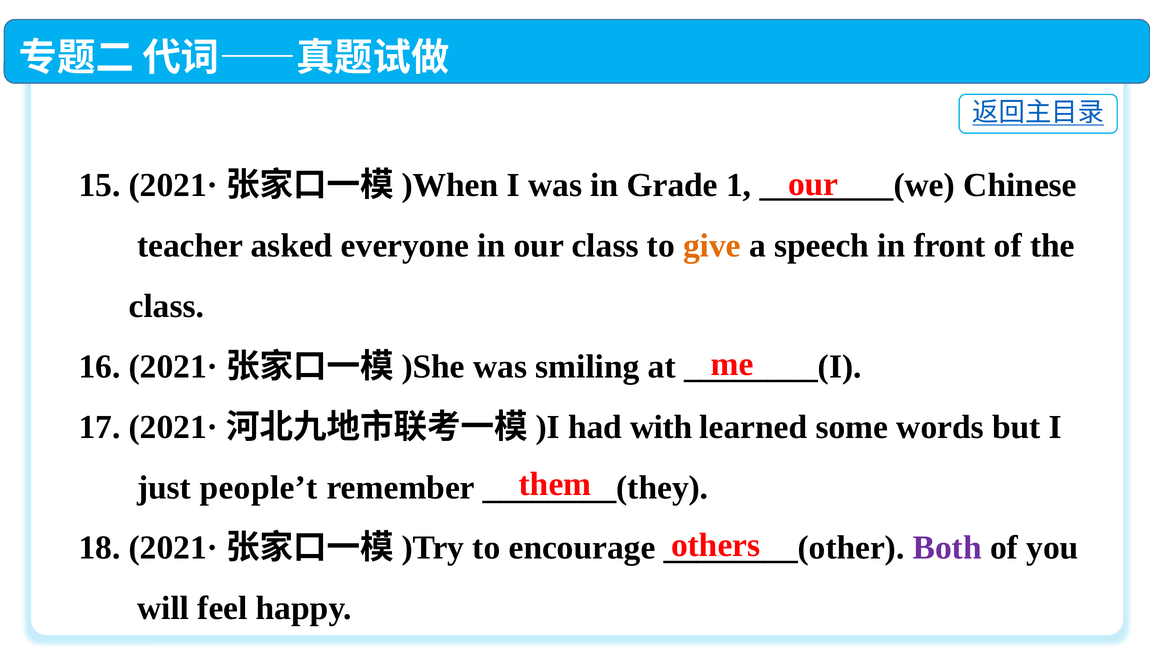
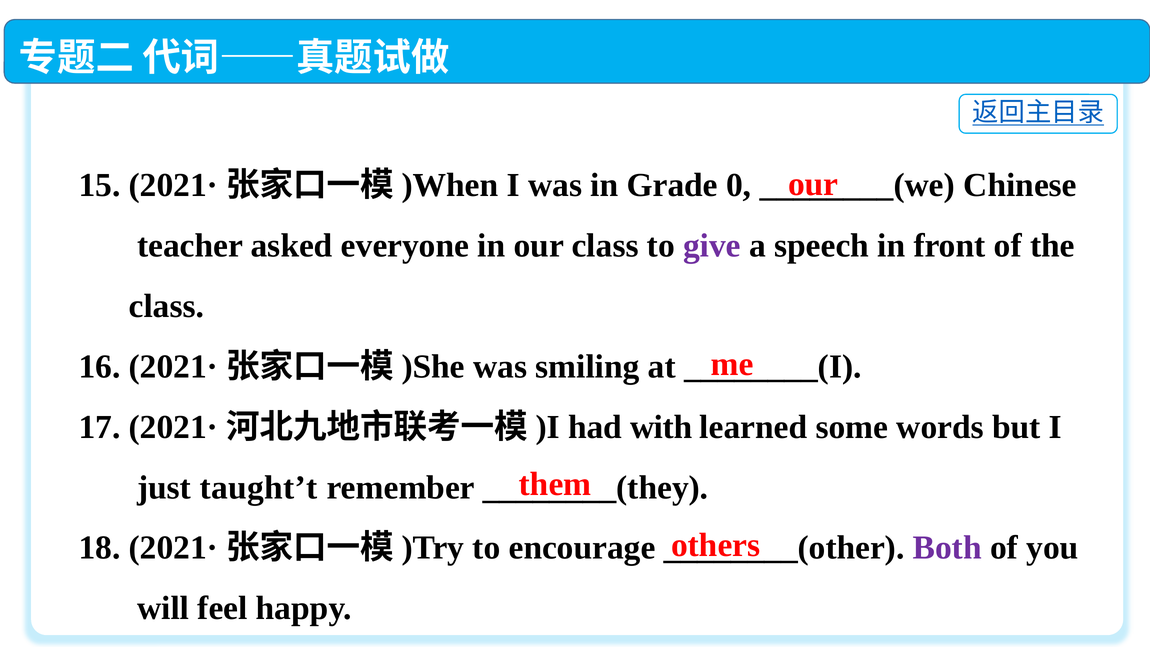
1: 1 -> 0
give colour: orange -> purple
people’t: people’t -> taught’t
